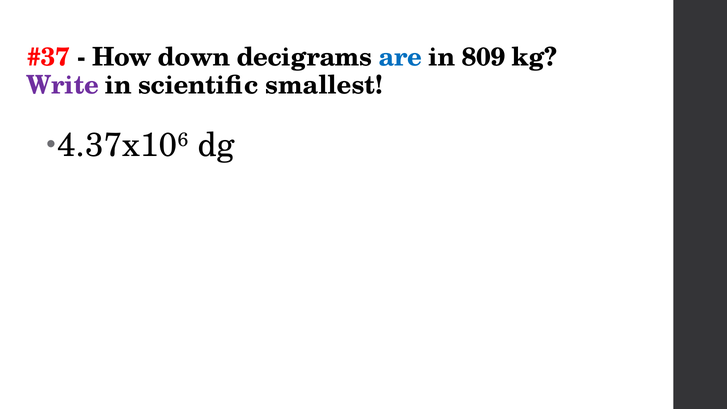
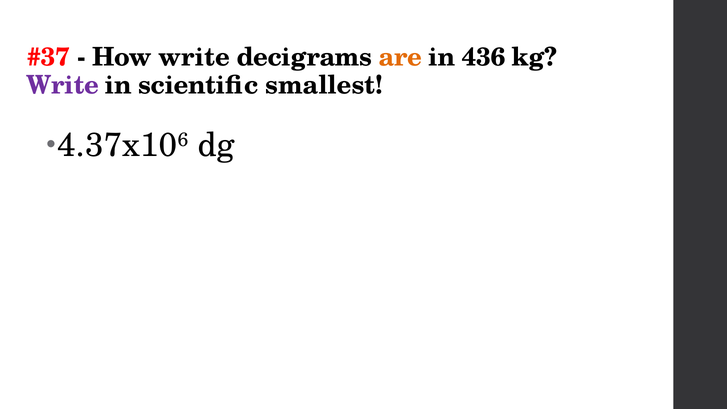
How down: down -> write
are colour: blue -> orange
809: 809 -> 436
